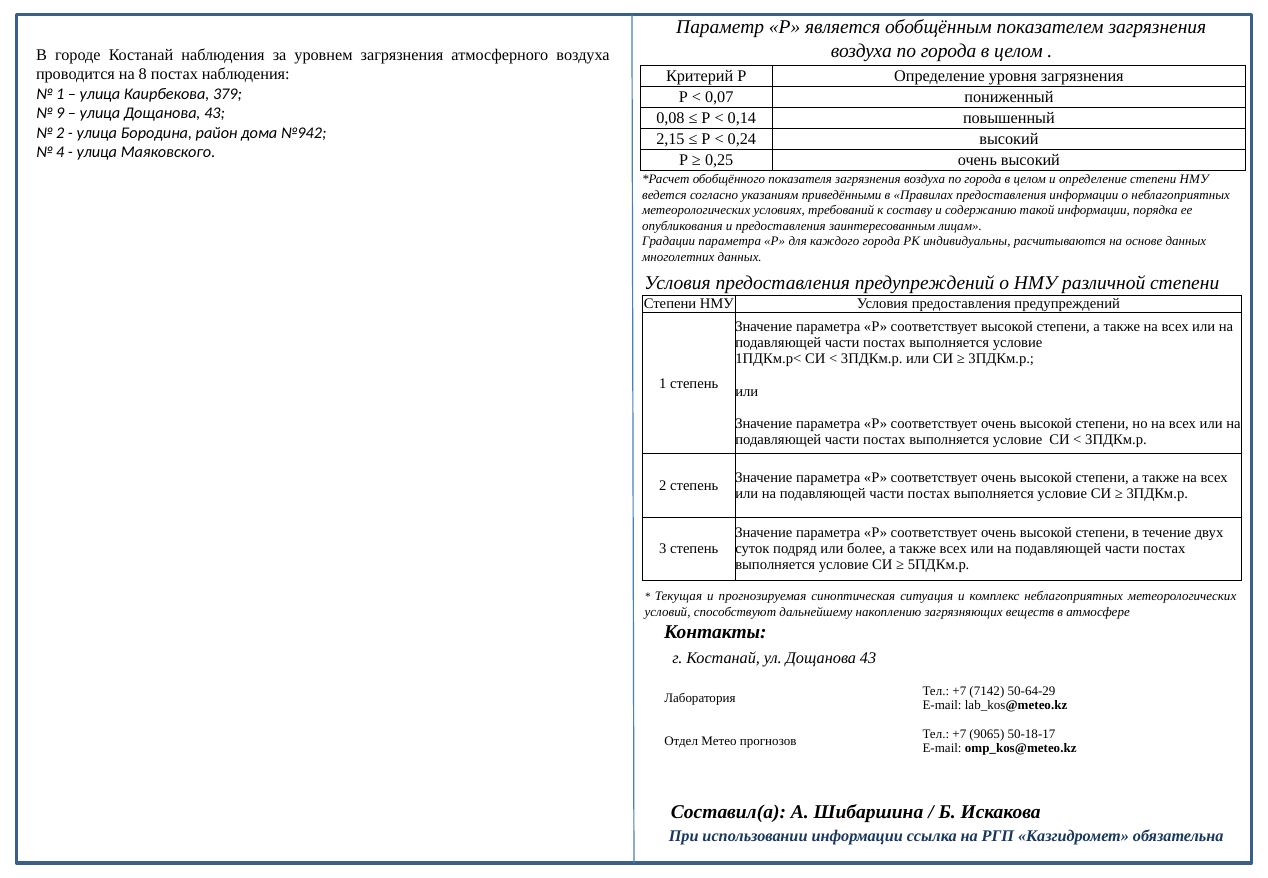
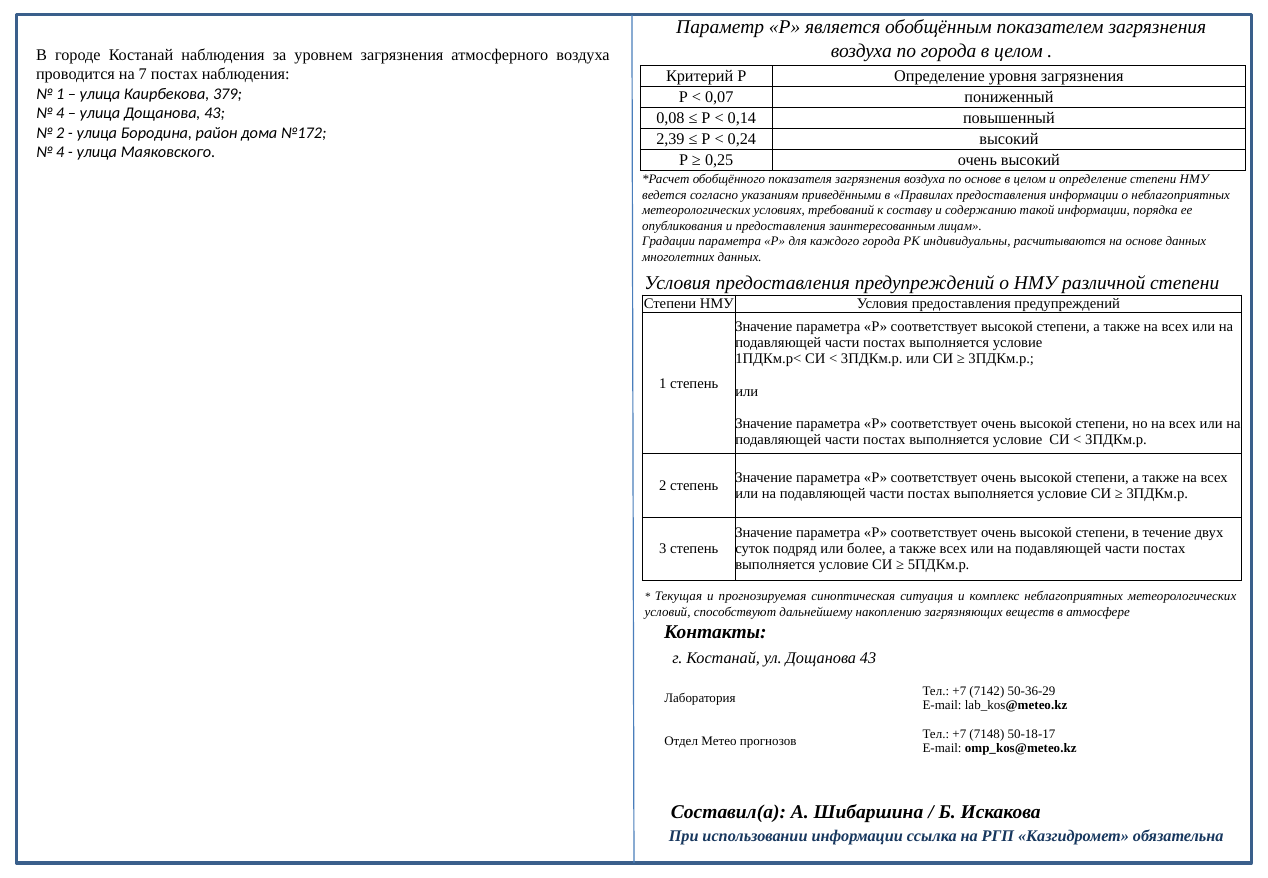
8: 8 -> 7
9 at (60, 113): 9 -> 4
№942: №942 -> №172
2,15: 2,15 -> 2,39
города at (983, 179): города -> основе
50-64-29: 50-64-29 -> 50-36-29
9065: 9065 -> 7148
